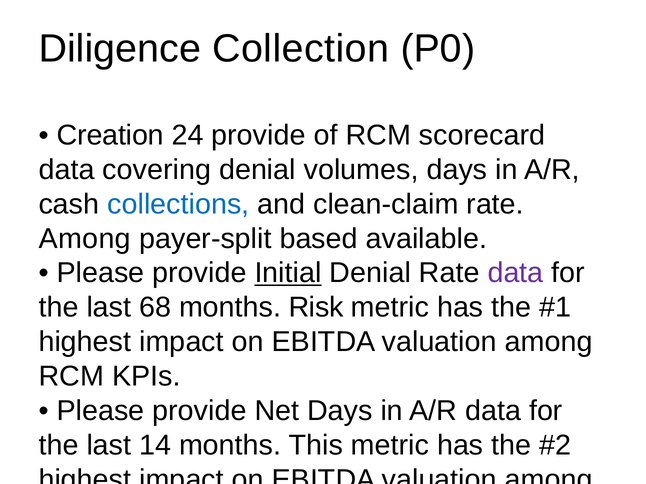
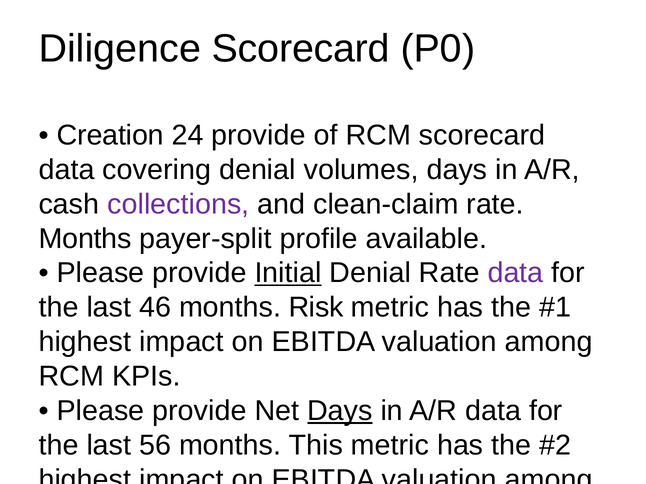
Diligence Collection: Collection -> Scorecard
collections colour: blue -> purple
Among at (85, 239): Among -> Months
based: based -> profile
68: 68 -> 46
Days at (340, 411) underline: none -> present
14: 14 -> 56
